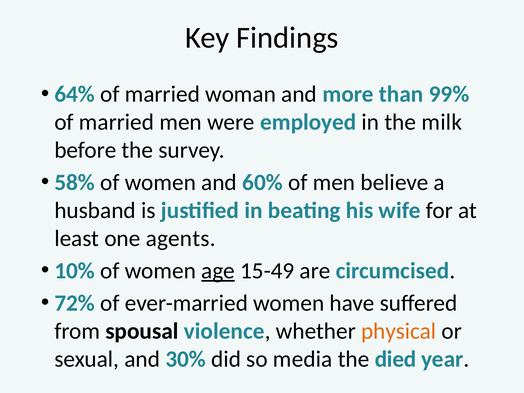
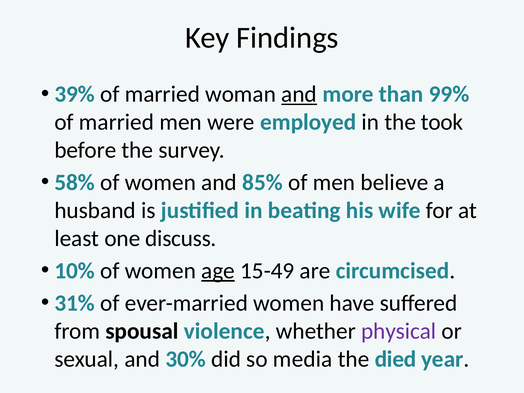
64%: 64% -> 39%
and at (299, 94) underline: none -> present
milk: milk -> took
60%: 60% -> 85%
agents: agents -> discuss
72%: 72% -> 31%
physical colour: orange -> purple
